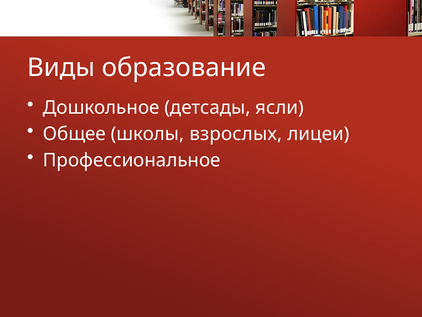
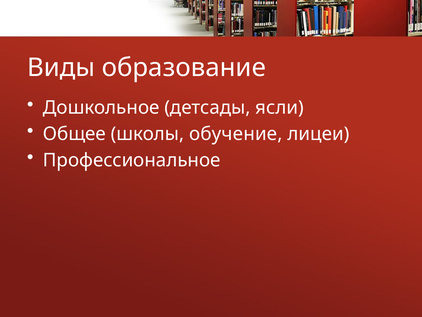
взрослых: взрослых -> обучение
